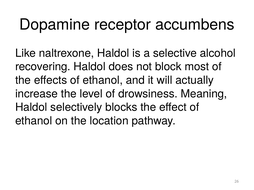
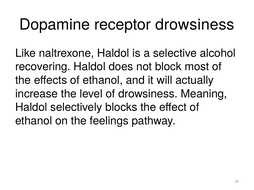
receptor accumbens: accumbens -> drowsiness
location: location -> feelings
